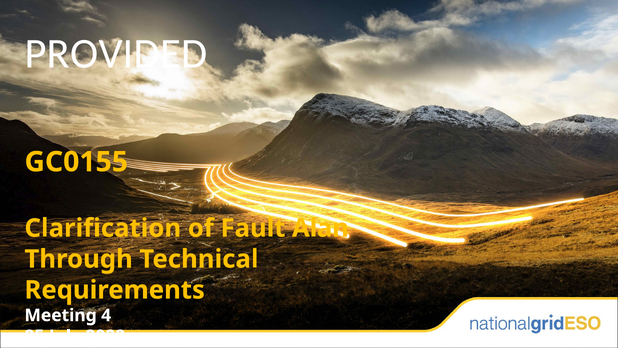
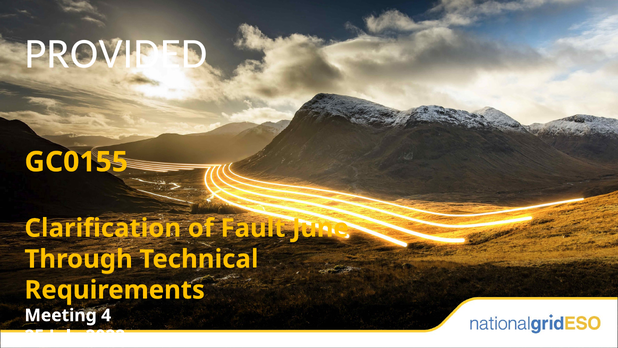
Alan: Alan -> June
